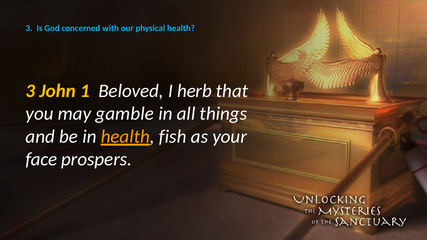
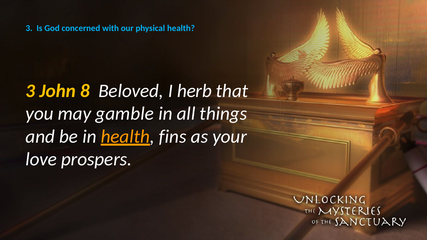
1: 1 -> 8
fish: fish -> fins
face: face -> love
